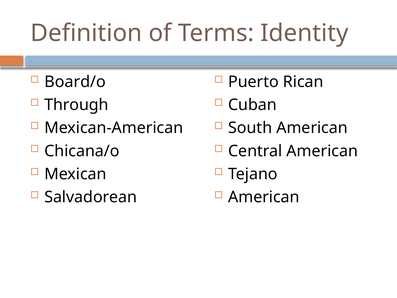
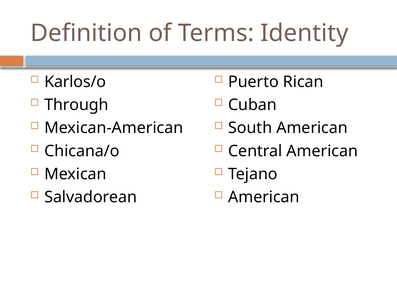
Board/o: Board/o -> Karlos/o
